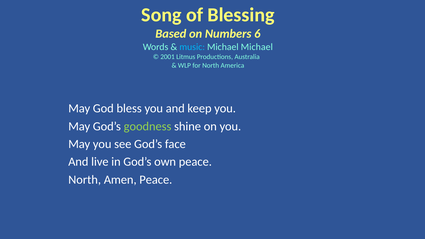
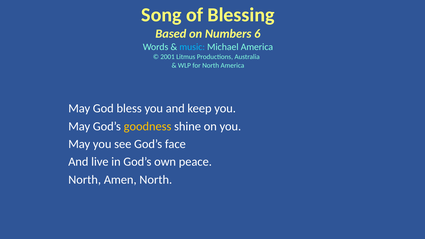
Michael Michael: Michael -> America
goodness colour: light green -> yellow
Amen Peace: Peace -> North
